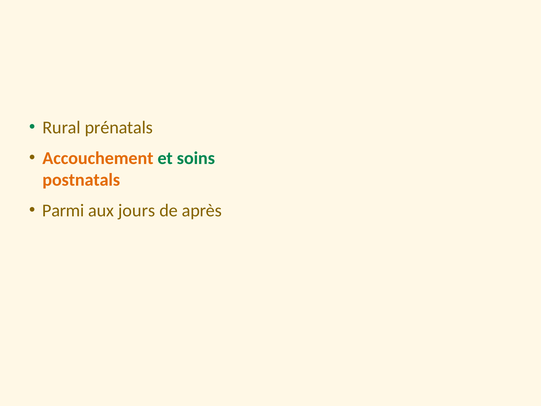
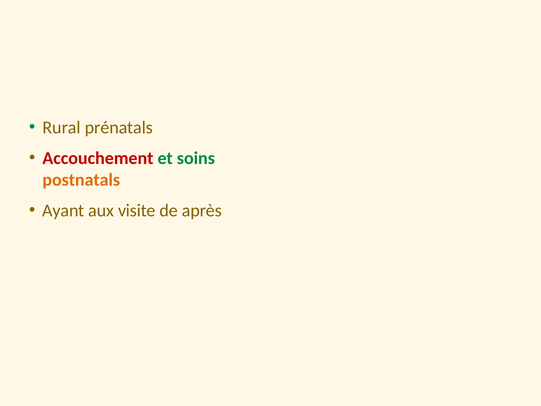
Accouchement colour: orange -> red
Parmi: Parmi -> Ayant
jours: jours -> visite
